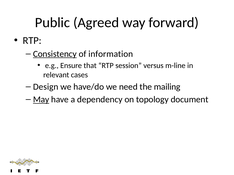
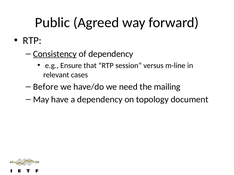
of information: information -> dependency
Design: Design -> Before
May underline: present -> none
